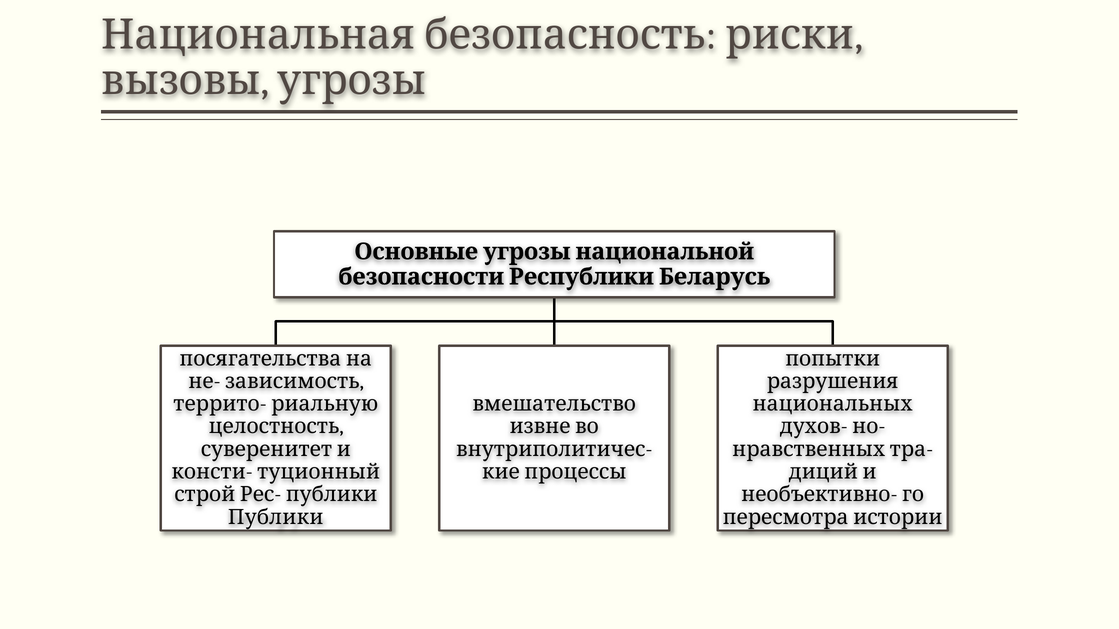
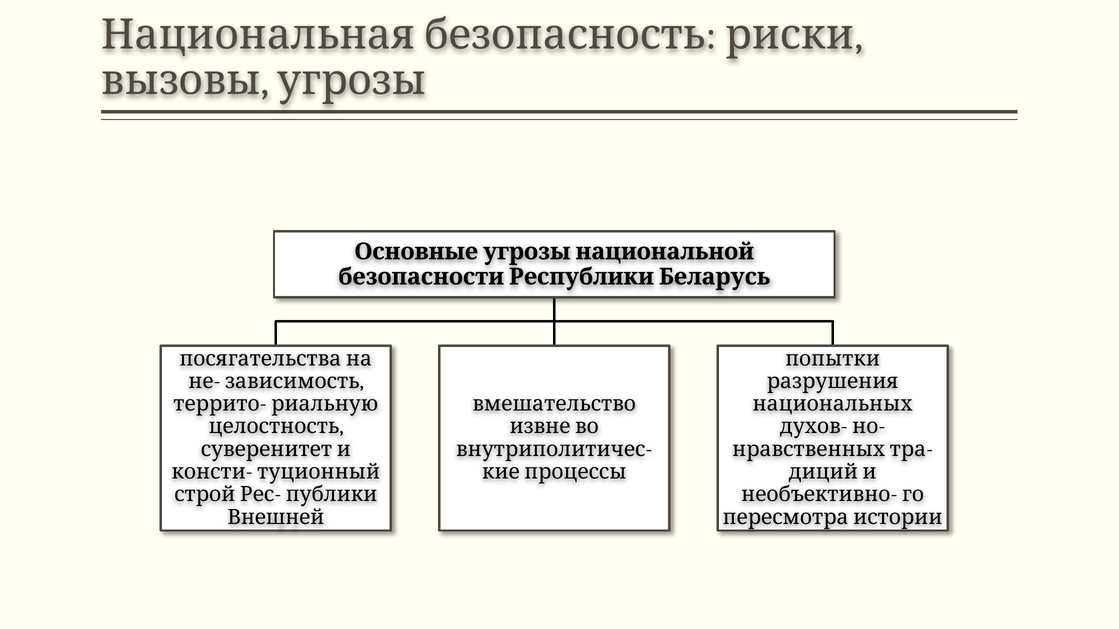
Публики at (276, 518): Публики -> Внешней
